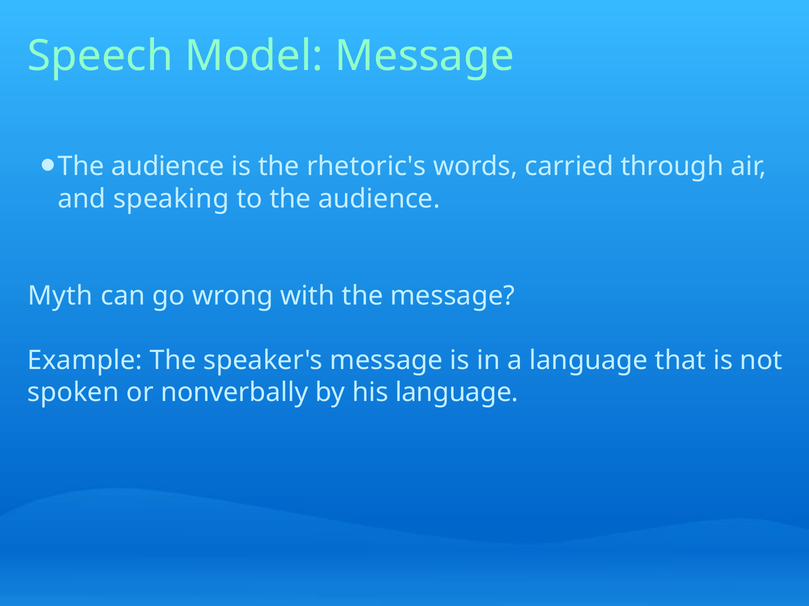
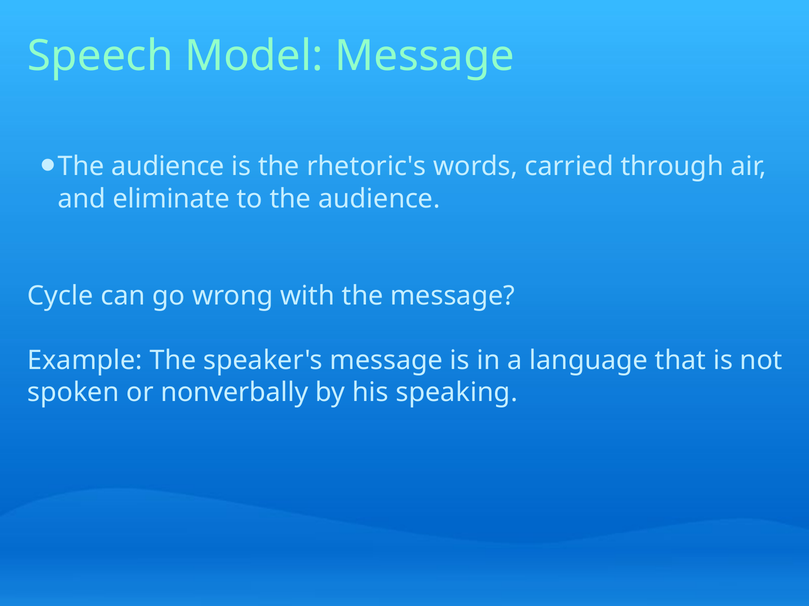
speaking: speaking -> eliminate
Myth: Myth -> Cycle
his language: language -> speaking
